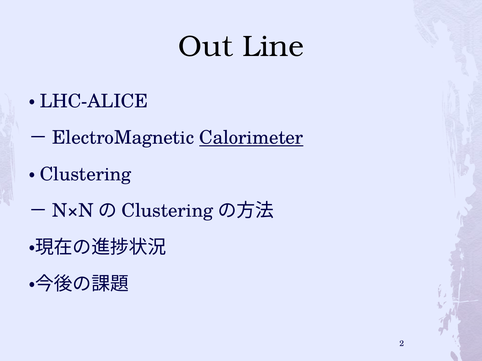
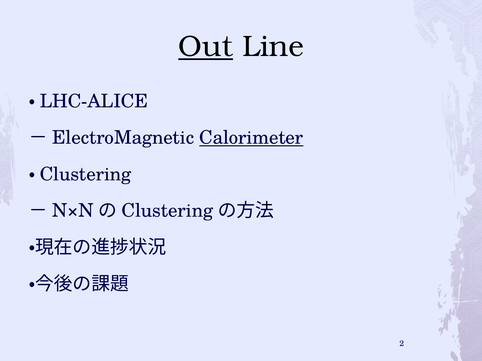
Out underline: none -> present
